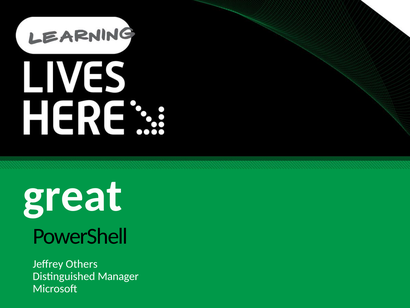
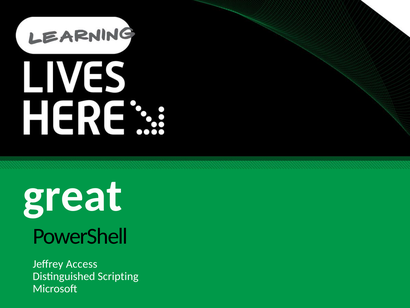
Others: Others -> Access
Manager: Manager -> Scripting
